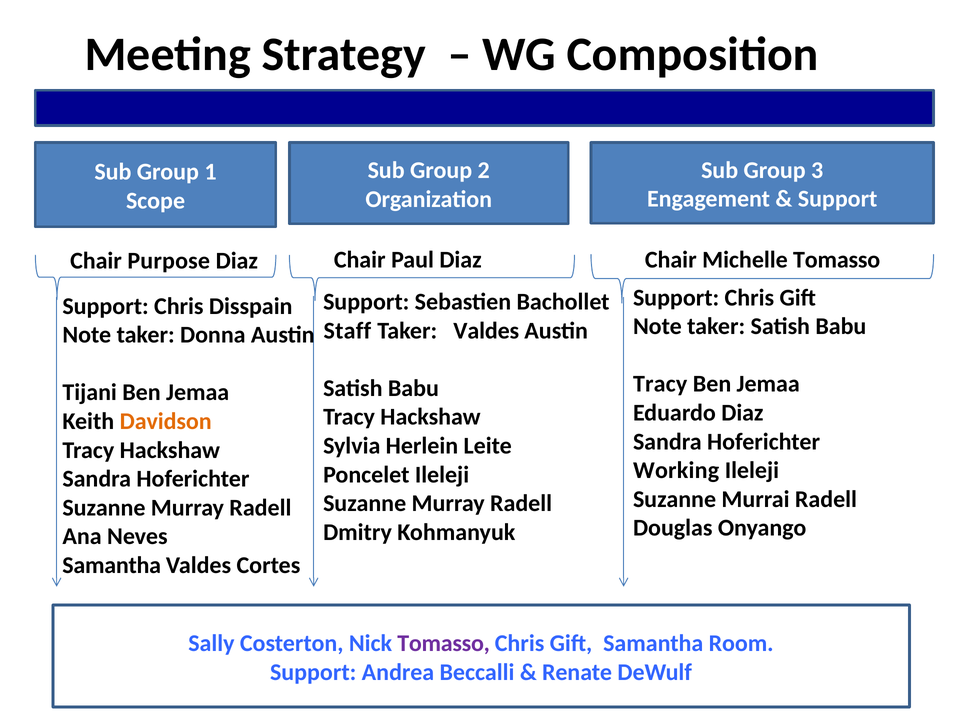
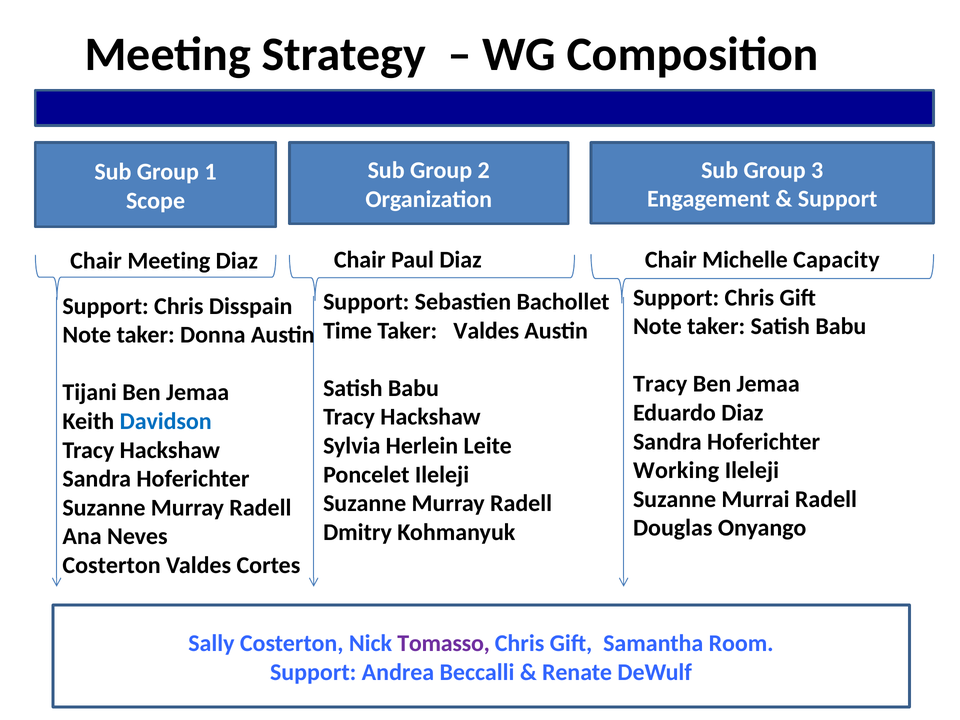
Michelle Tomasso: Tomasso -> Capacity
Chair Purpose: Purpose -> Meeting
Staff: Staff -> Time
Davidson colour: orange -> blue
Samantha at (112, 565): Samantha -> Costerton
